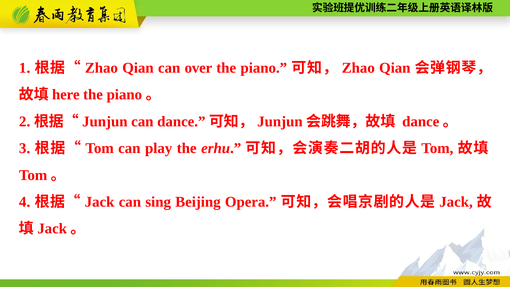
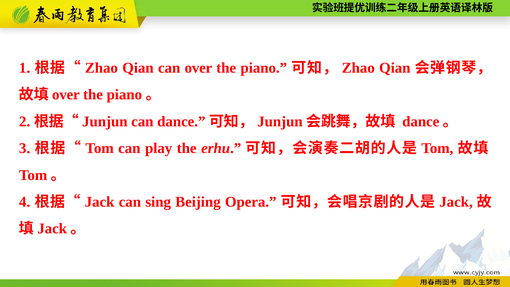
here at (66, 95): here -> over
